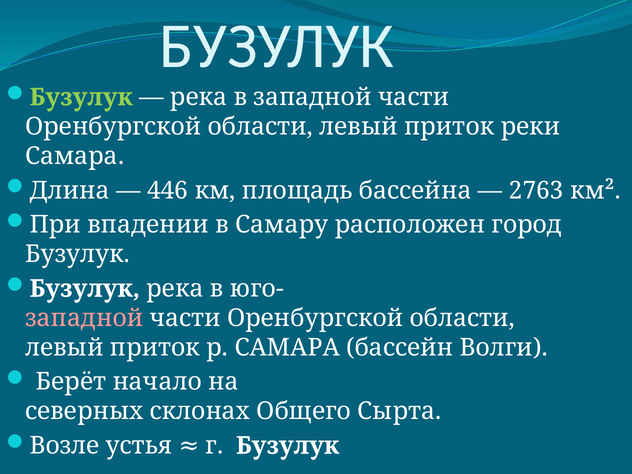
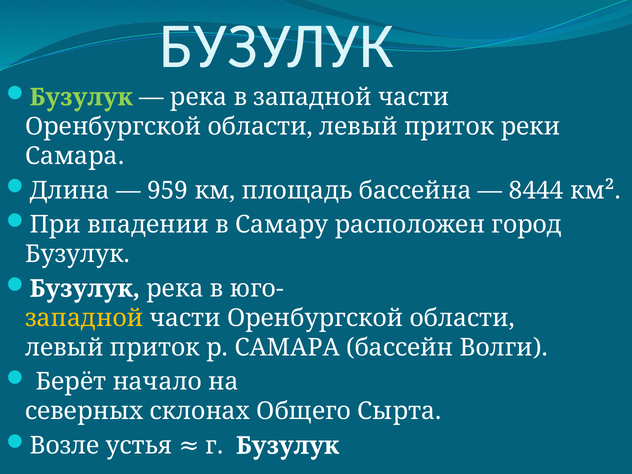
446: 446 -> 959
2763: 2763 -> 8444
западной at (84, 318) colour: pink -> yellow
